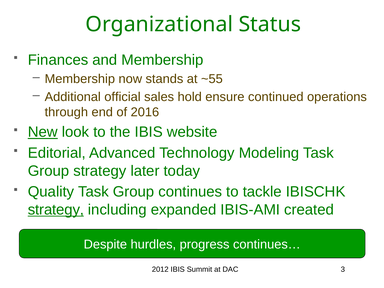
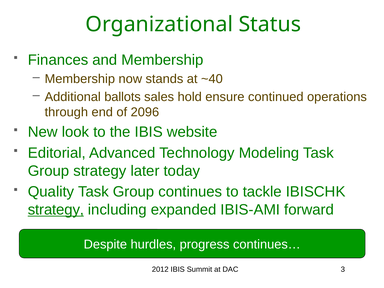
~55: ~55 -> ~40
official: official -> ballots
2016: 2016 -> 2096
New underline: present -> none
created: created -> forward
